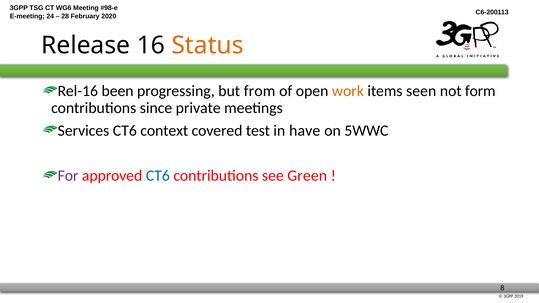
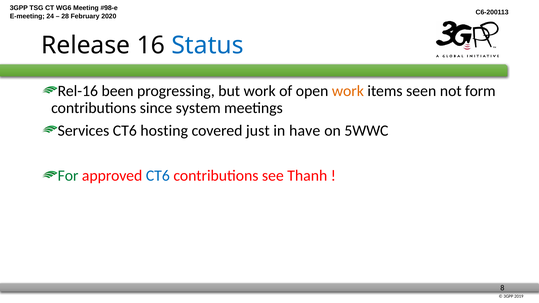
Status colour: orange -> blue
but from: from -> work
private: private -> system
context: context -> hosting
test: test -> just
For colour: purple -> green
Green: Green -> Thanh
